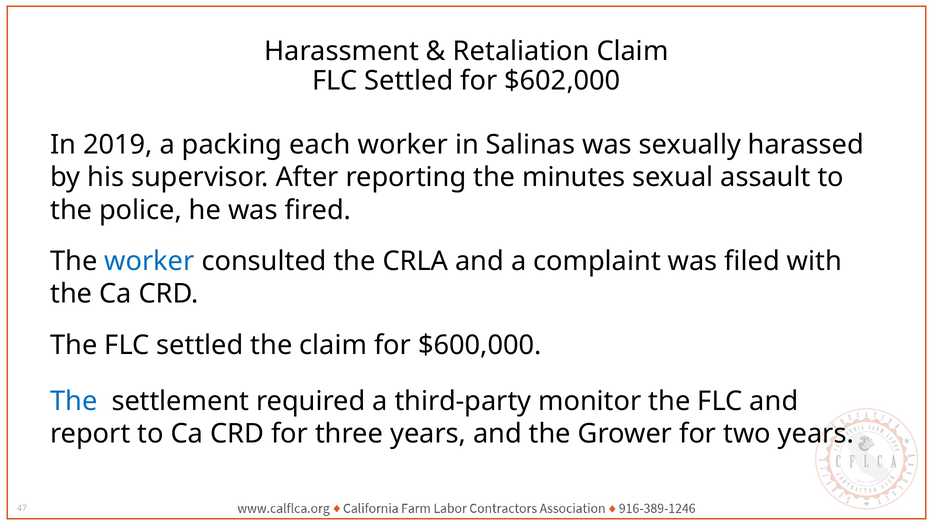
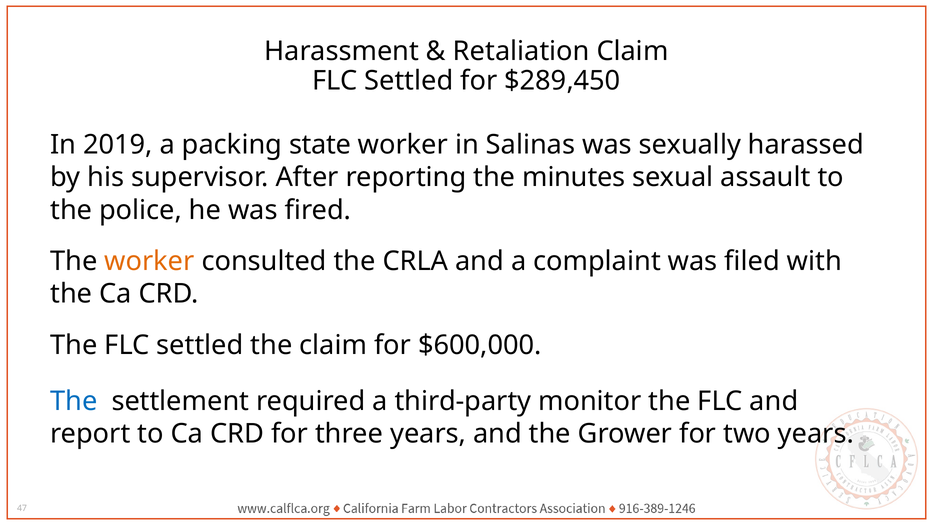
$602,000: $602,000 -> $289,450
each: each -> state
worker at (150, 261) colour: blue -> orange
